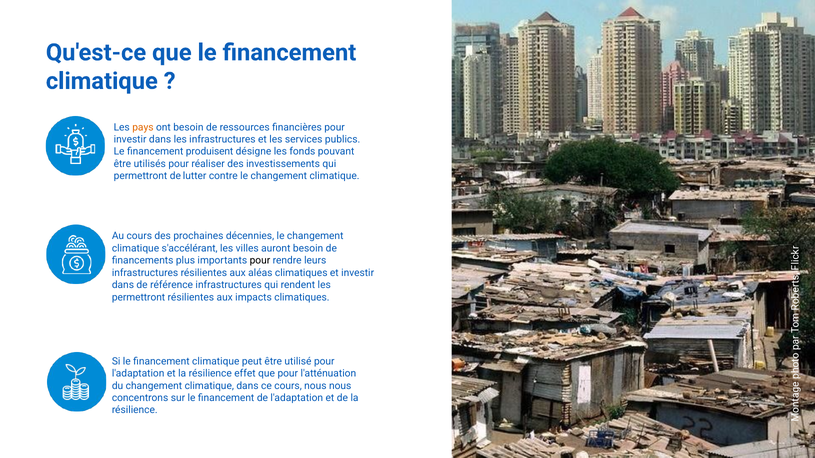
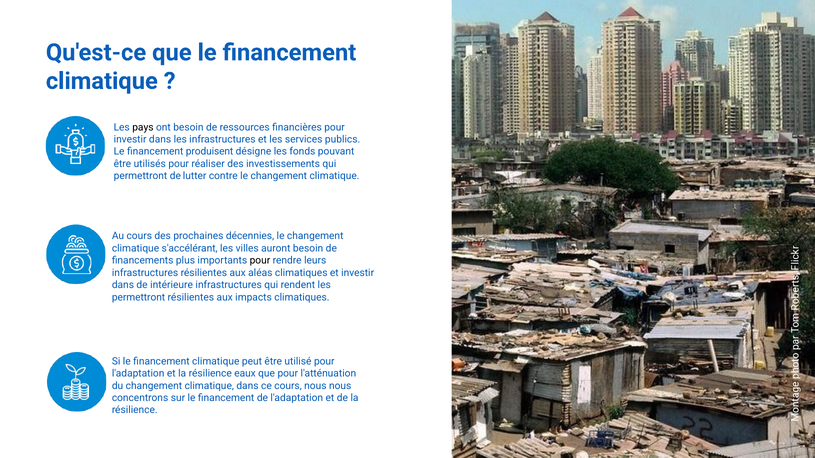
pays colour: orange -> black
référence: référence -> intérieure
effet: effet -> eaux
